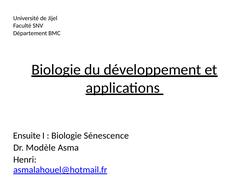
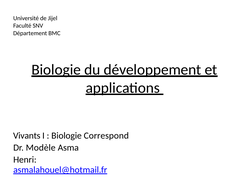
Ensuite: Ensuite -> Vivants
Sénescence: Sénescence -> Correspond
